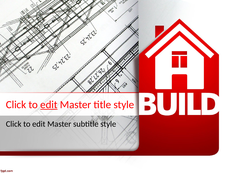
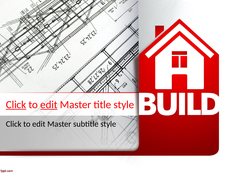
Click at (16, 104) underline: none -> present
